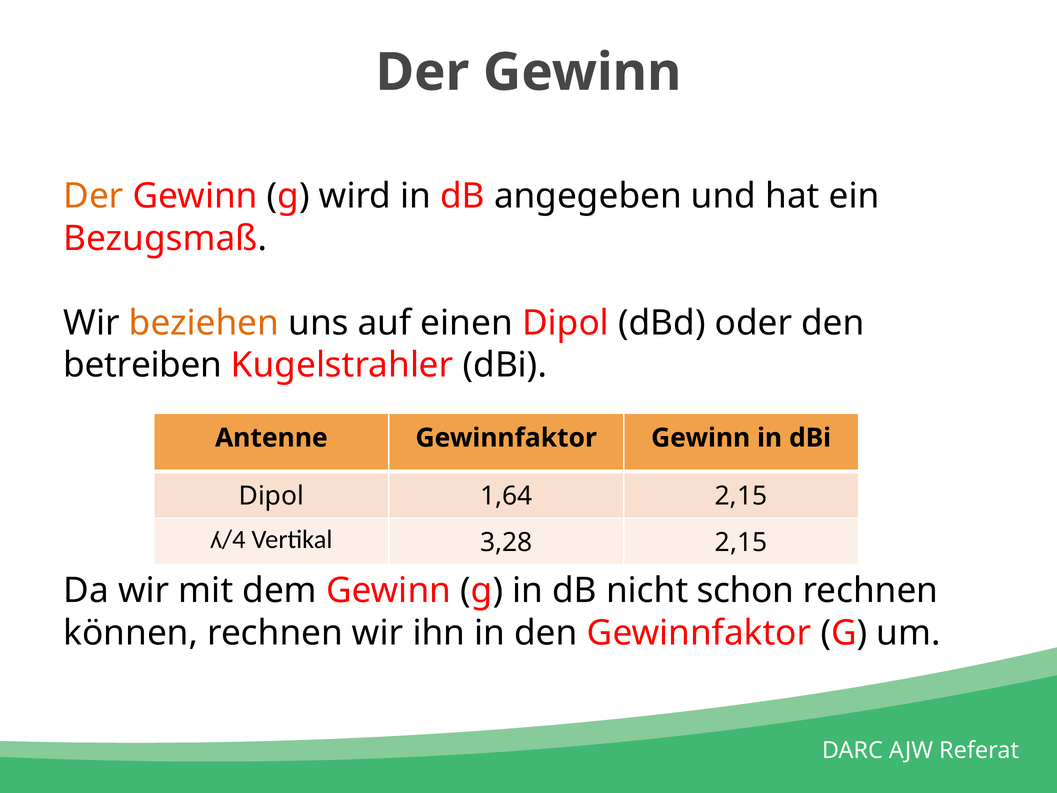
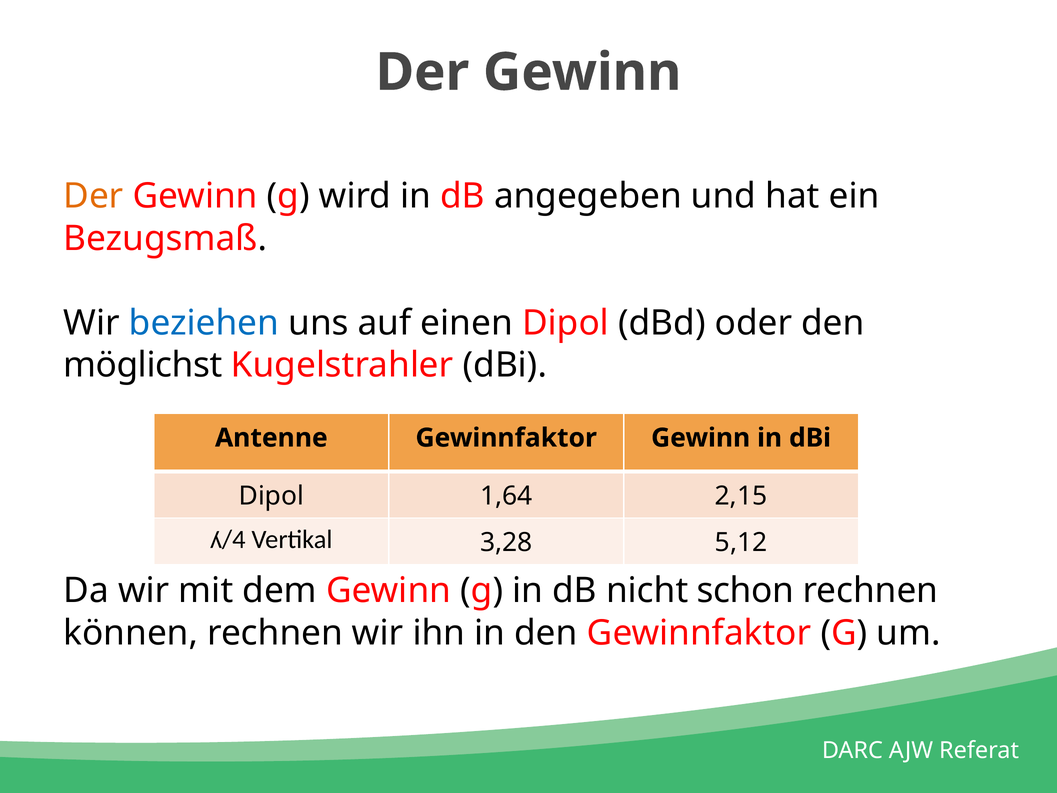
beziehen colour: orange -> blue
betreiben: betreiben -> möglichst
3,28 2,15: 2,15 -> 5,12
